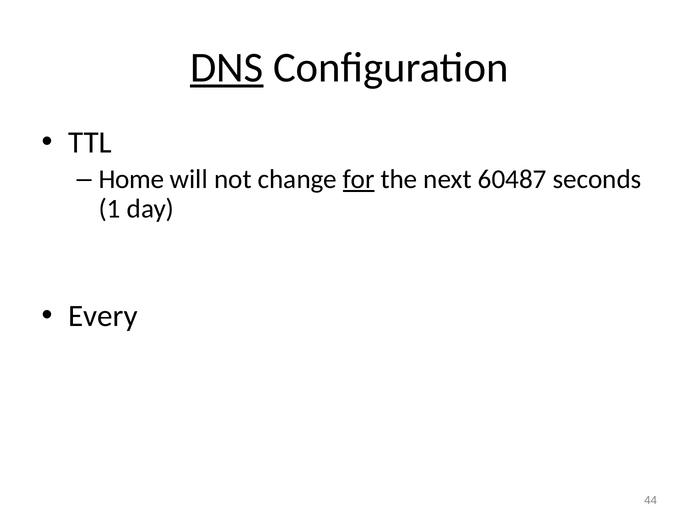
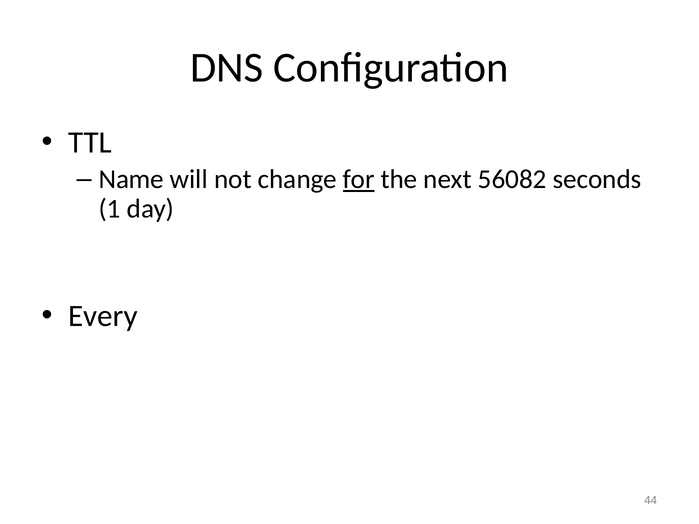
DNS underline: present -> none
Home: Home -> Name
60487: 60487 -> 56082
